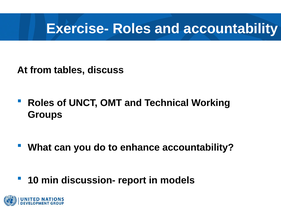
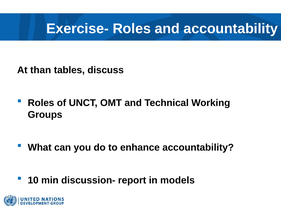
from: from -> than
